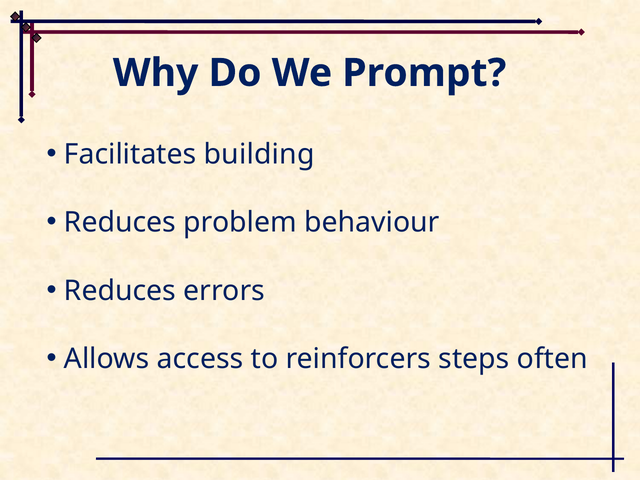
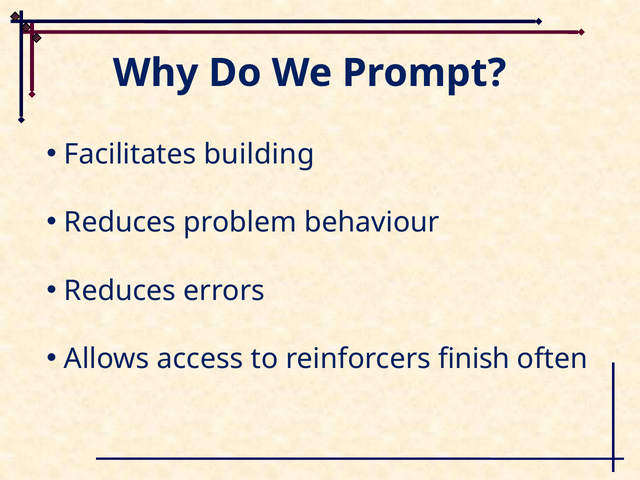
steps: steps -> finish
